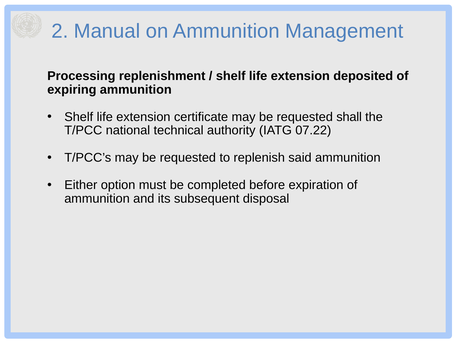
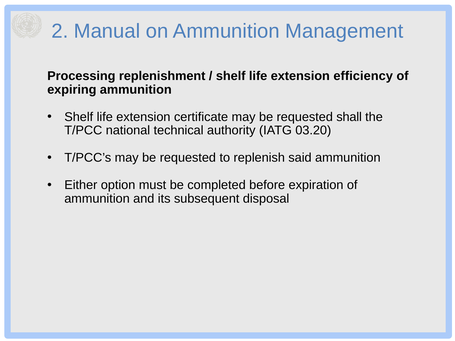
deposited: deposited -> efficiency
07.22: 07.22 -> 03.20
